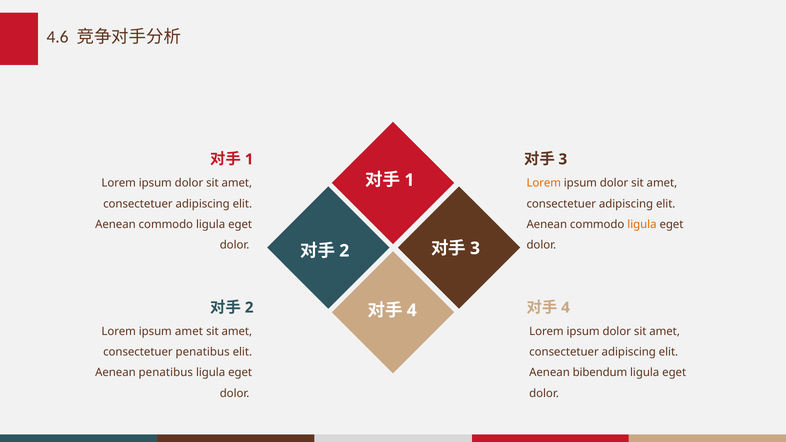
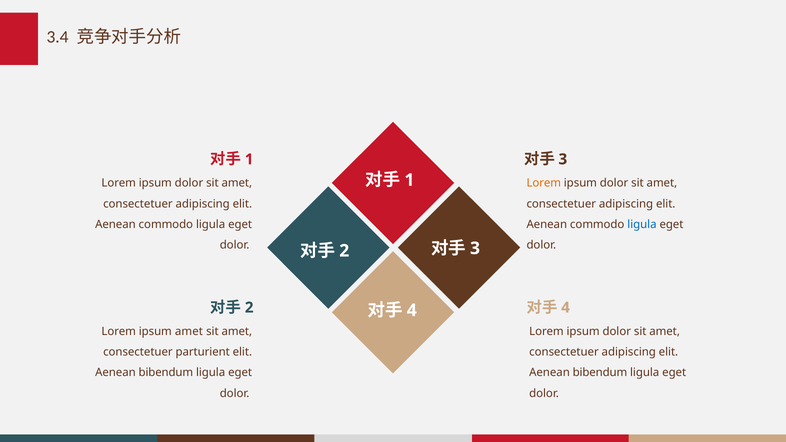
4.6: 4.6 -> 3.4
ligula at (642, 224) colour: orange -> blue
consectetuer penatibus: penatibus -> parturient
penatibus at (166, 373): penatibus -> bibendum
